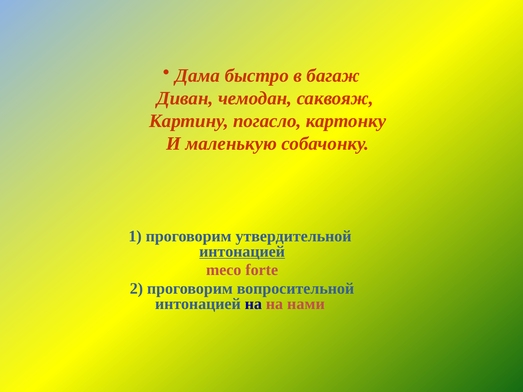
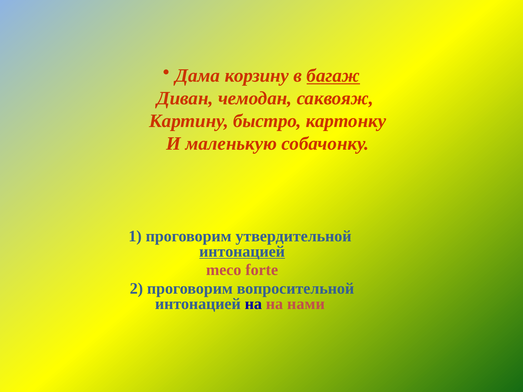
быстро: быстро -> корзину
багаж underline: none -> present
погасло: погасло -> быстро
